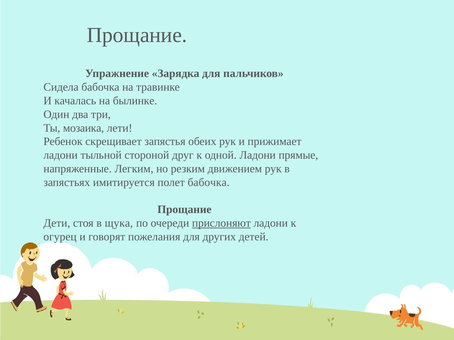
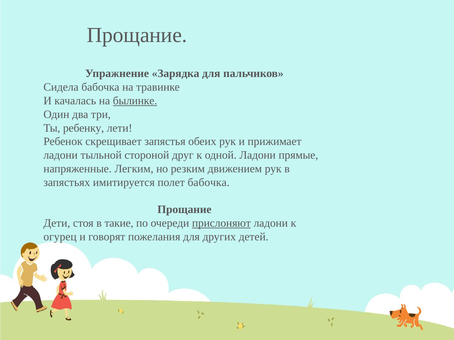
былинке underline: none -> present
мозаика: мозаика -> ребенку
щука: щука -> такие
